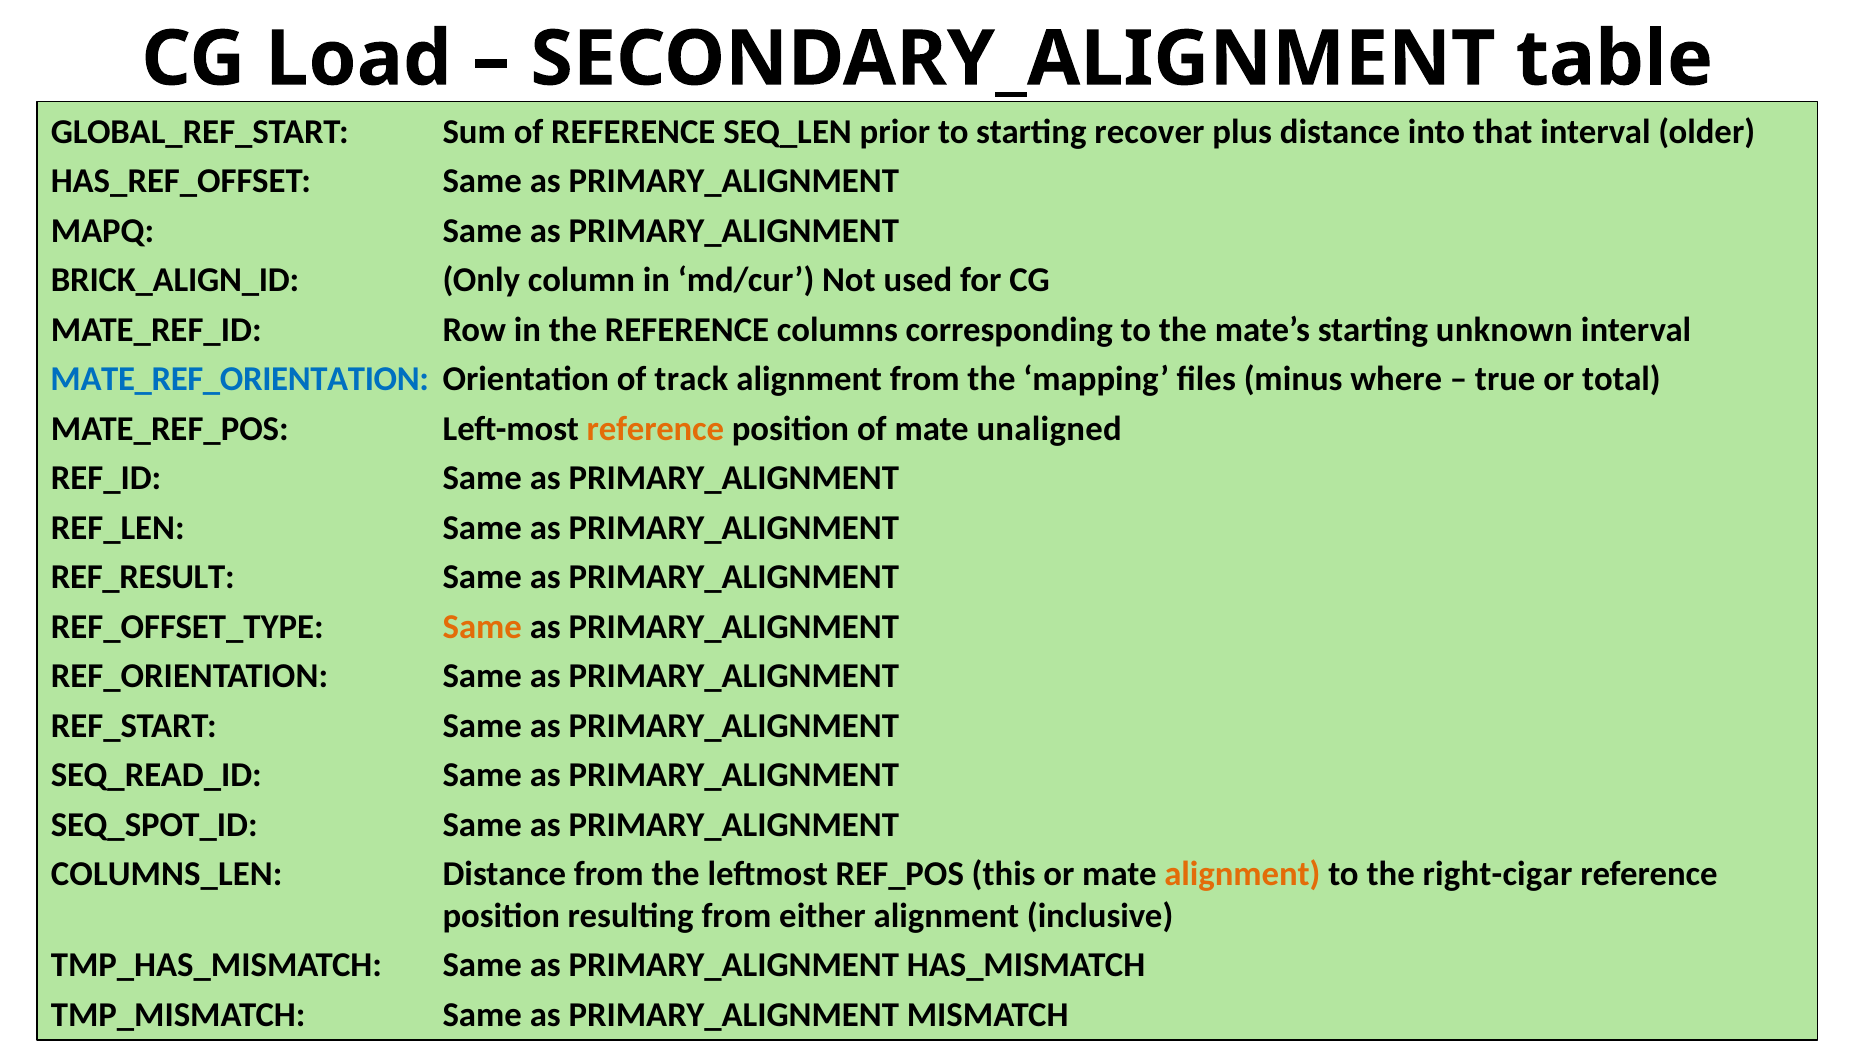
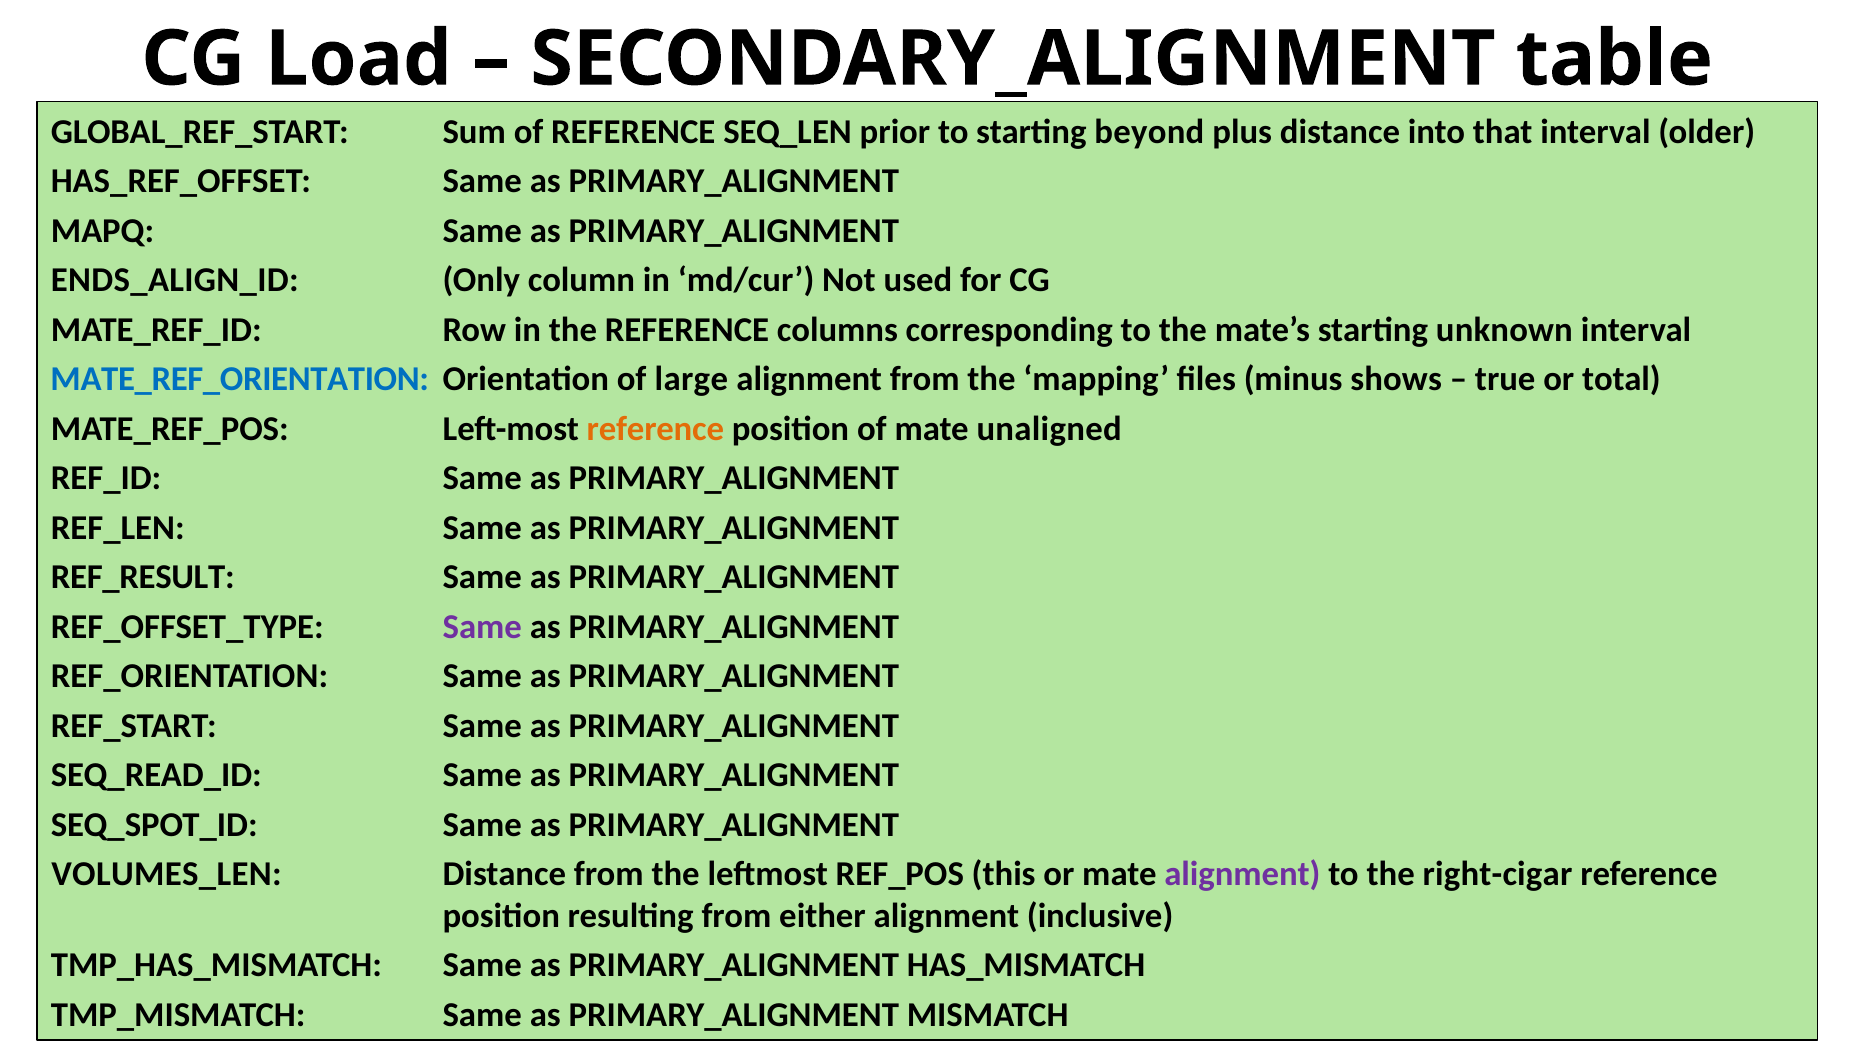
recover: recover -> beyond
BRICK_ALIGN_ID: BRICK_ALIGN_ID -> ENDS_ALIGN_ID
track: track -> large
where: where -> shows
Same at (482, 626) colour: orange -> purple
COLUMNS_LEN: COLUMNS_LEN -> VOLUMES_LEN
alignment at (1242, 874) colour: orange -> purple
